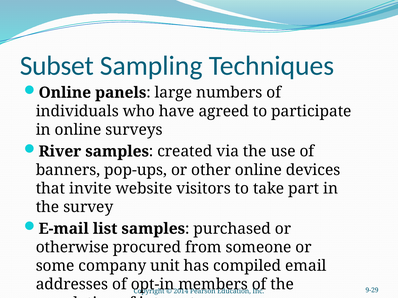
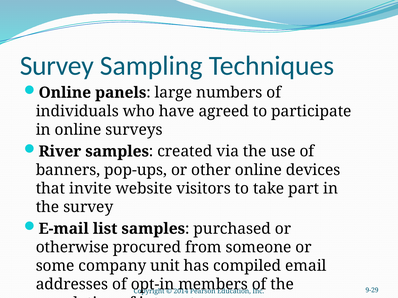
Subset at (57, 66): Subset -> Survey
